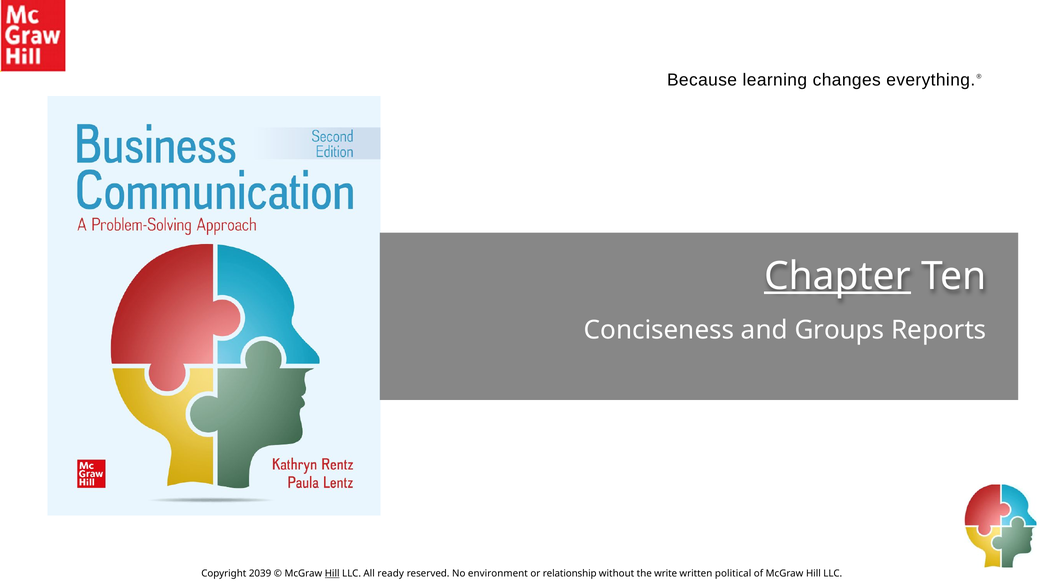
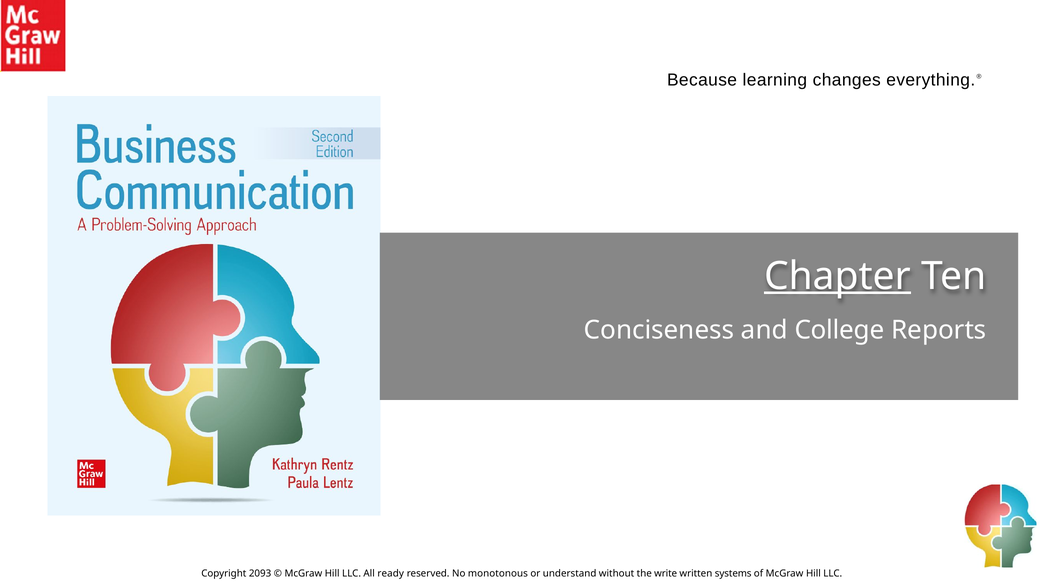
Groups: Groups -> College
2039: 2039 -> 2093
Hill at (332, 573) underline: present -> none
environment: environment -> monotonous
relationship: relationship -> understand
political: political -> systems
